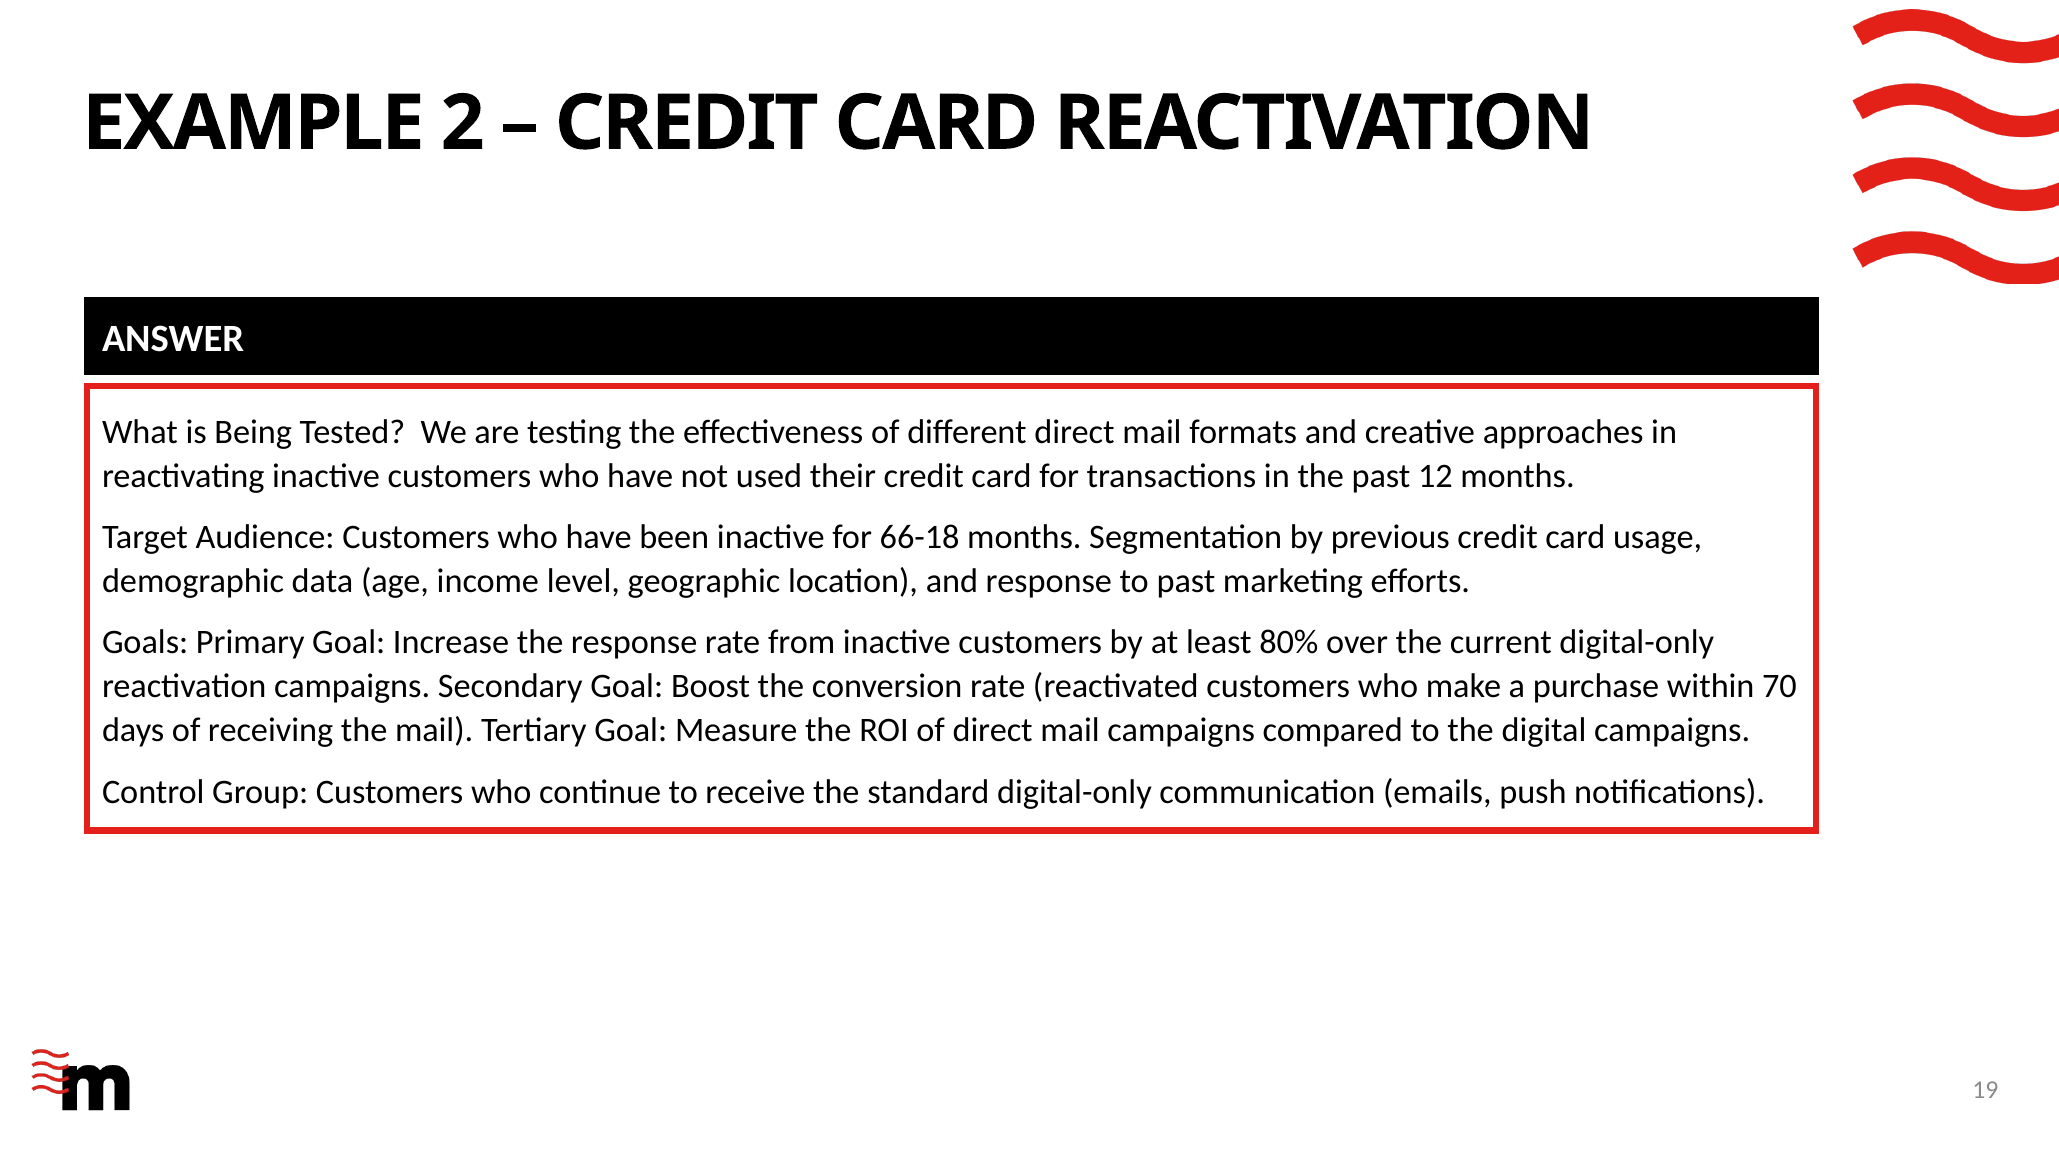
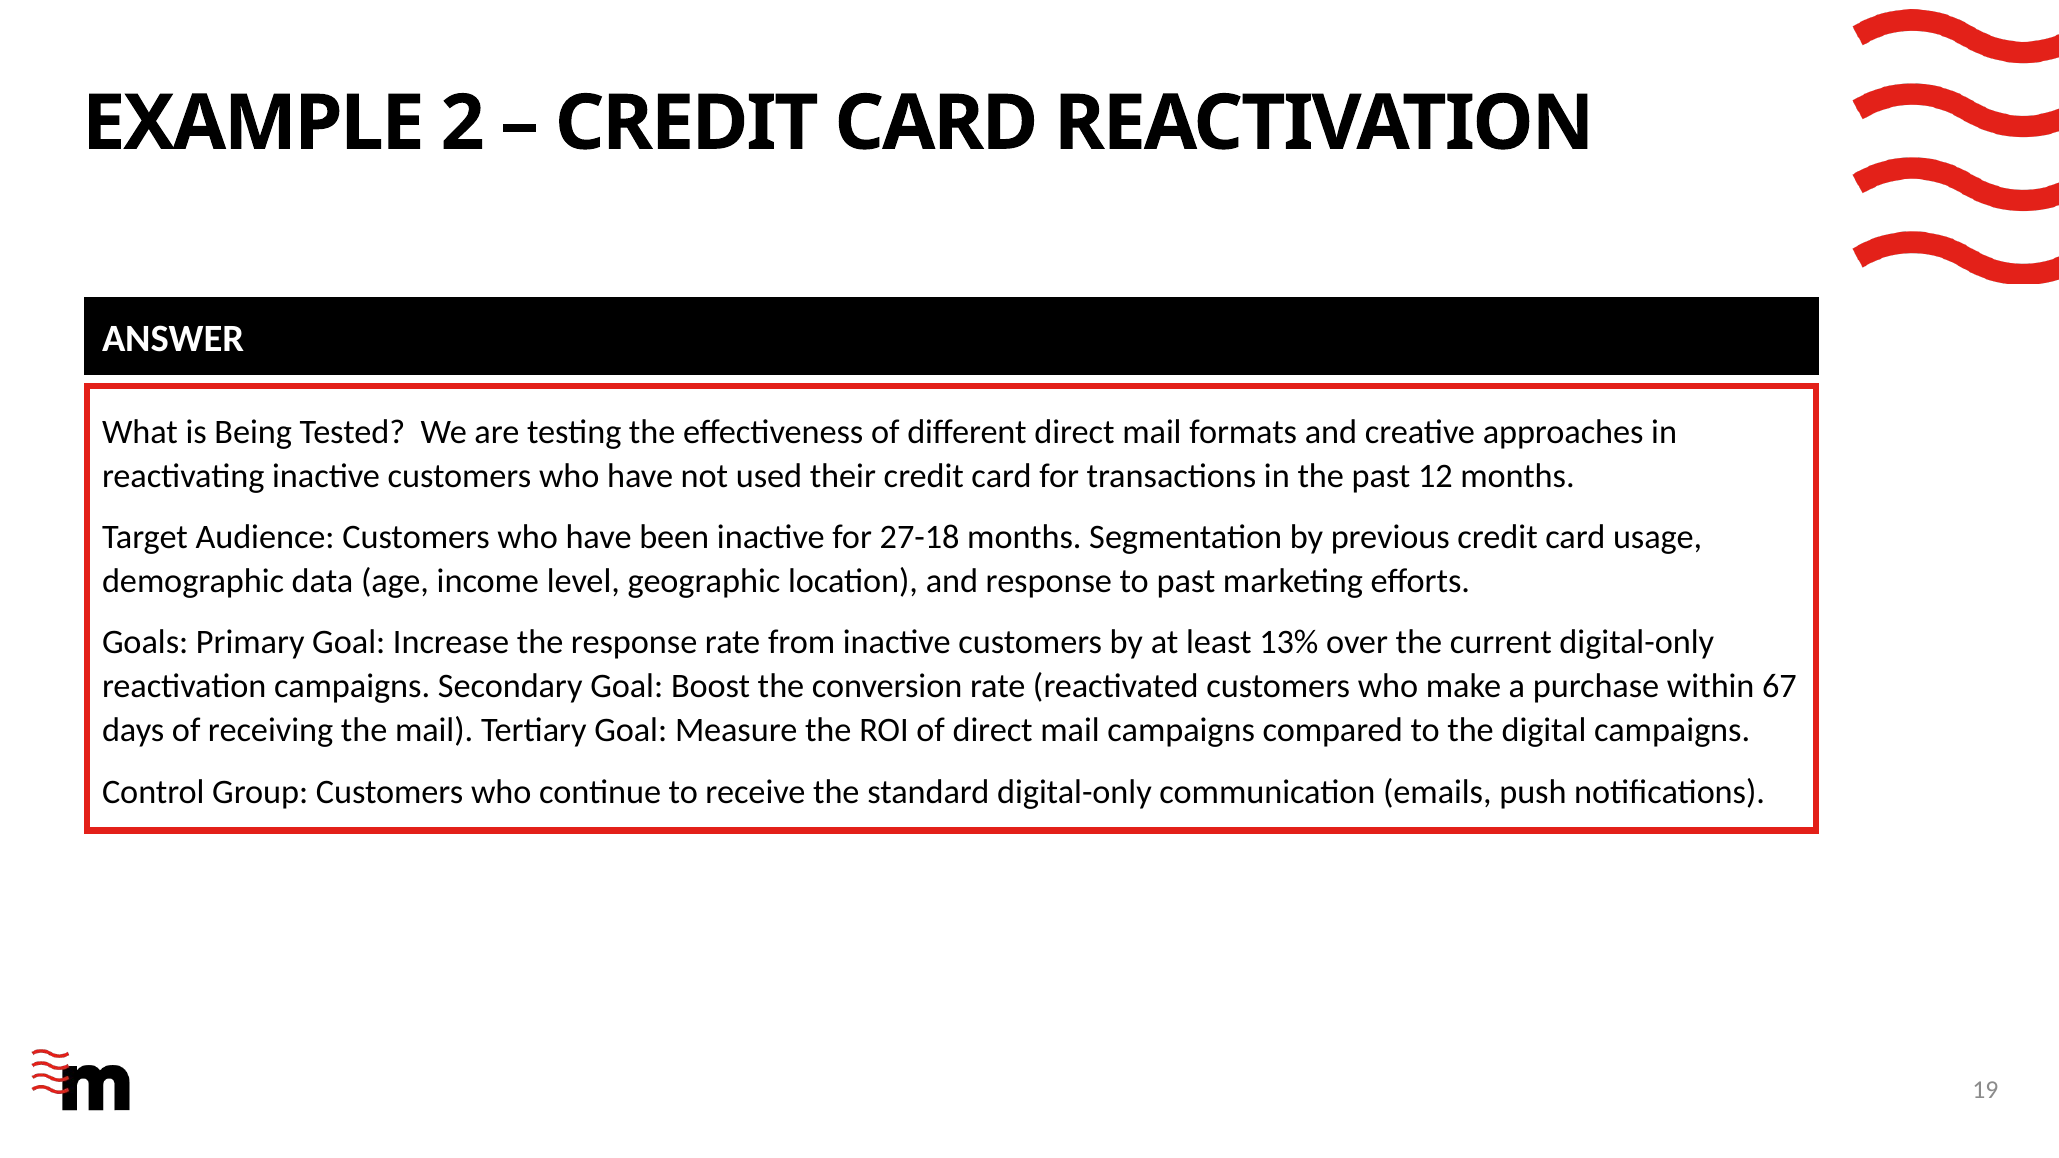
66-18: 66-18 -> 27-18
80%: 80% -> 13%
70: 70 -> 67
